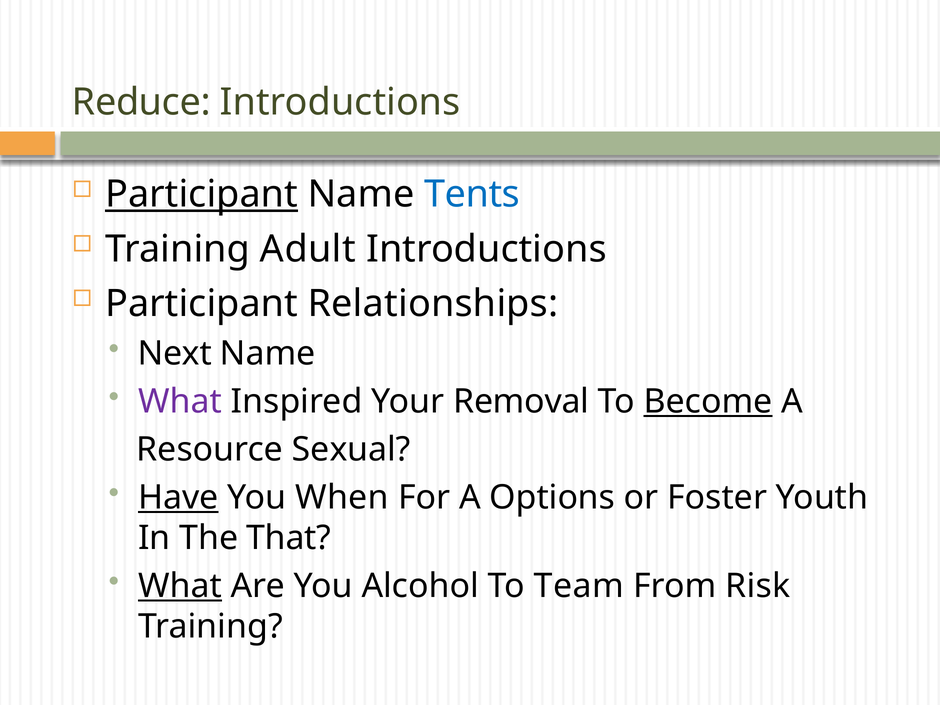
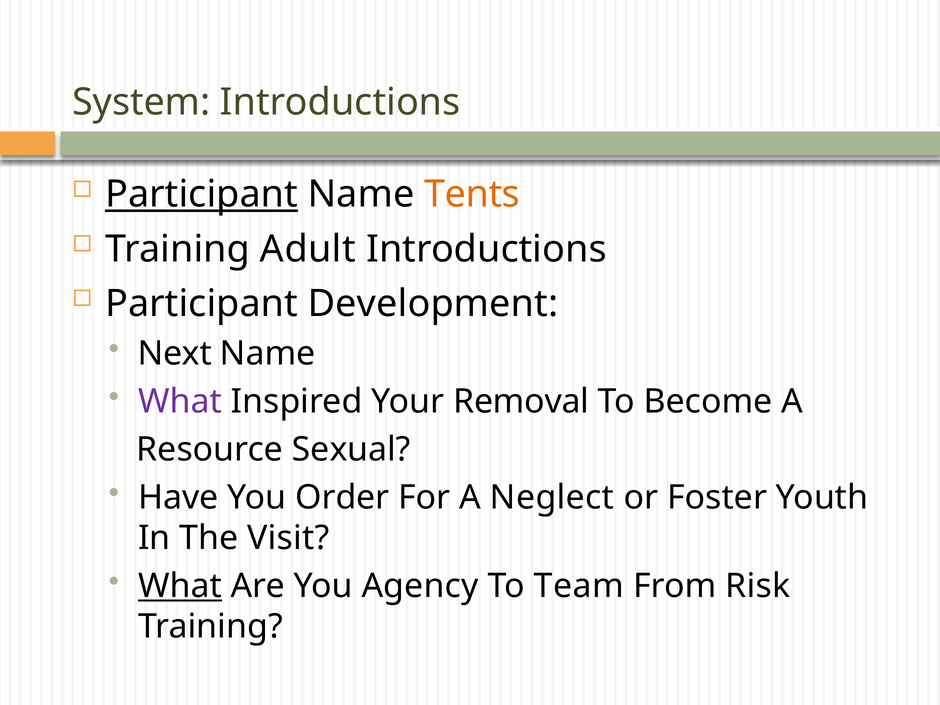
Reduce: Reduce -> System
Tents colour: blue -> orange
Relationships: Relationships -> Development
Become underline: present -> none
Have underline: present -> none
When: When -> Order
Options: Options -> Neglect
That: That -> Visit
Alcohol: Alcohol -> Agency
